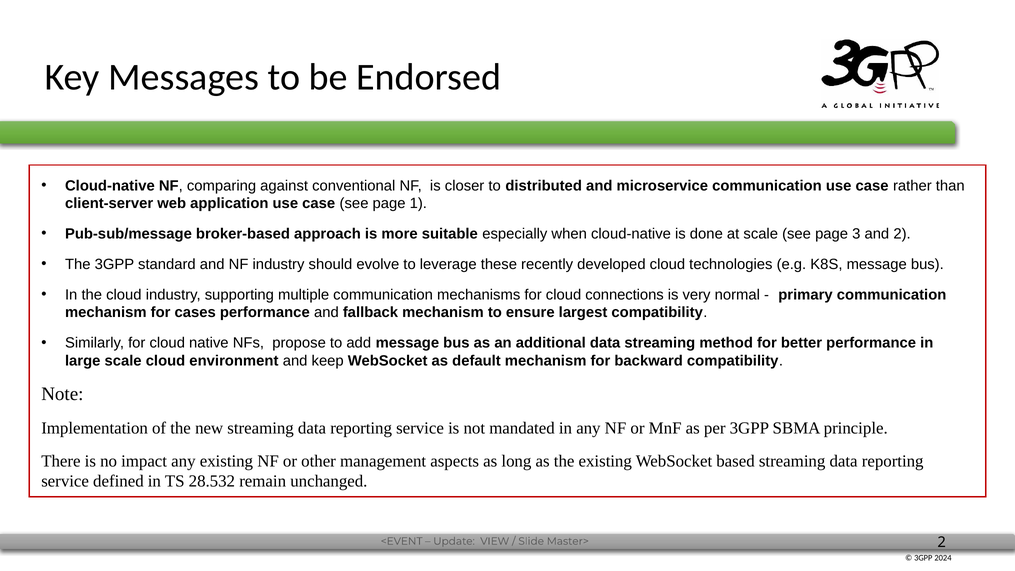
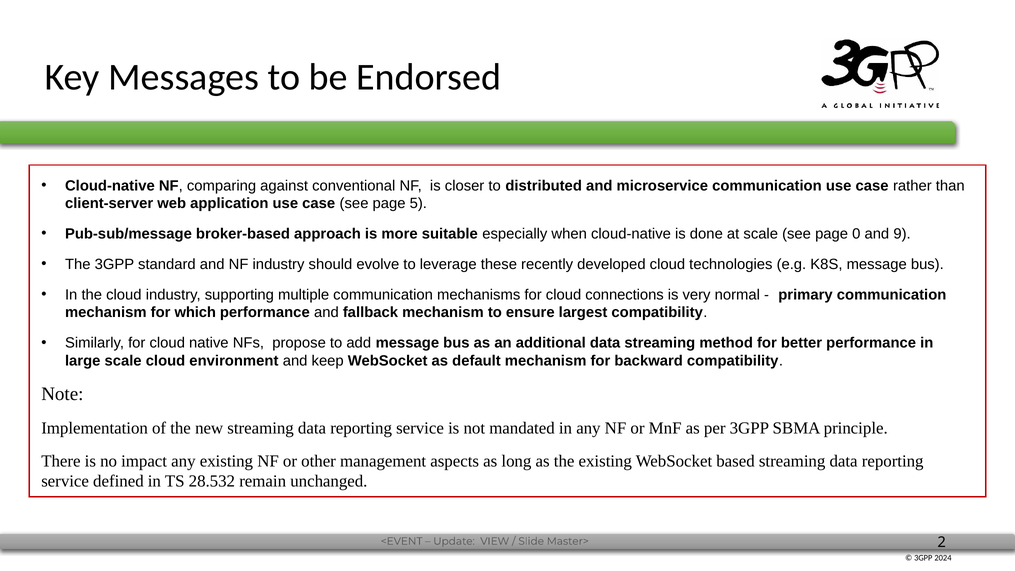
1: 1 -> 5
3: 3 -> 0
and 2: 2 -> 9
cases: cases -> which
